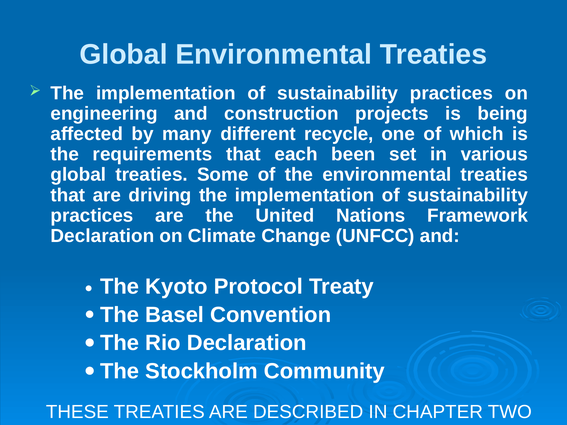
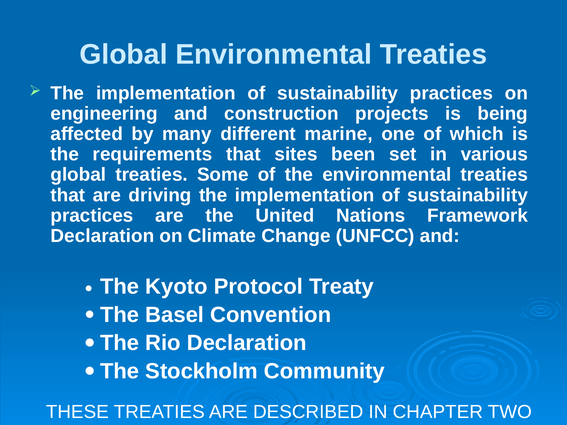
recycle: recycle -> marine
each: each -> sites
